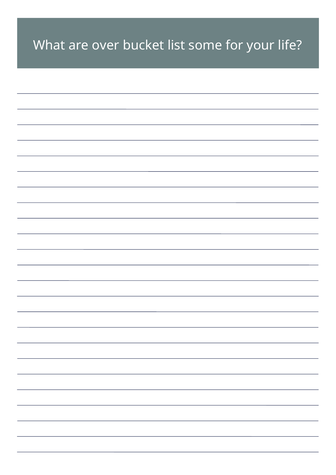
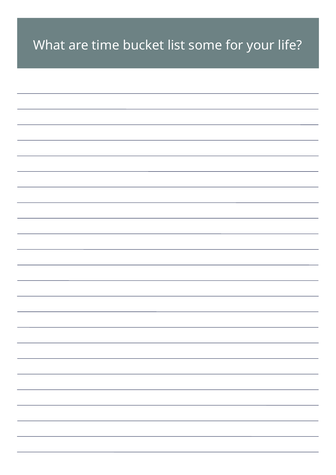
over: over -> time
